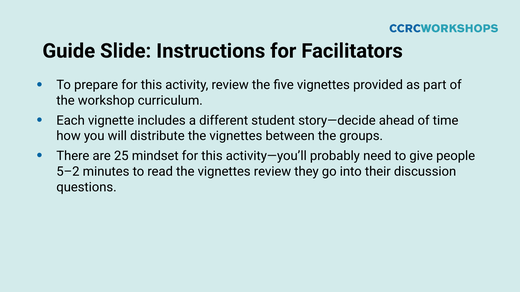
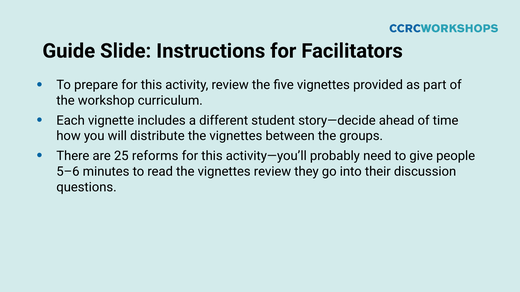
mindset: mindset -> reforms
5–2: 5–2 -> 5–6
